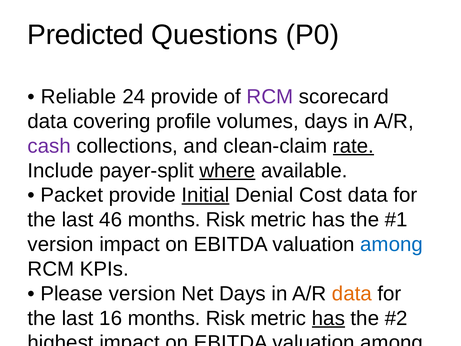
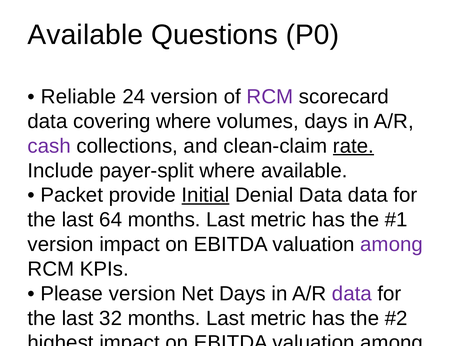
Predicted at (86, 35): Predicted -> Available
24 provide: provide -> version
covering profile: profile -> where
where at (227, 170) underline: present -> none
Denial Cost: Cost -> Data
46: 46 -> 64
Risk at (225, 220): Risk -> Last
among at (392, 244) colour: blue -> purple
data at (352, 293) colour: orange -> purple
16: 16 -> 32
Risk at (225, 318): Risk -> Last
has at (328, 318) underline: present -> none
